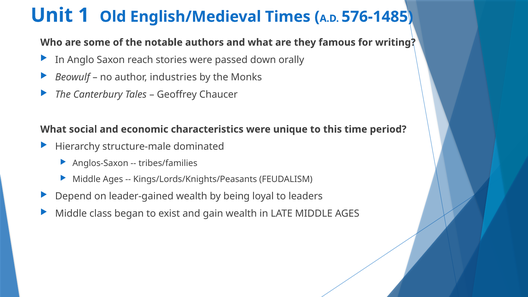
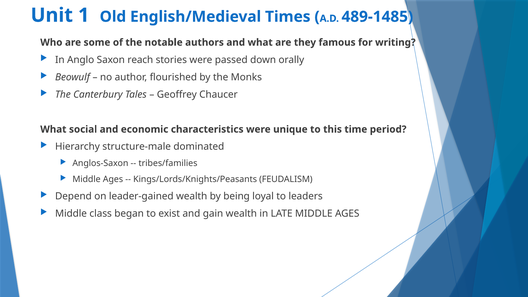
576-1485: 576-1485 -> 489-1485
industries: industries -> flourished
